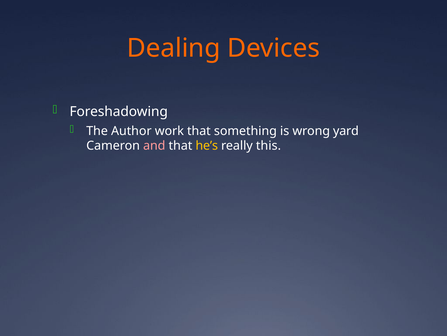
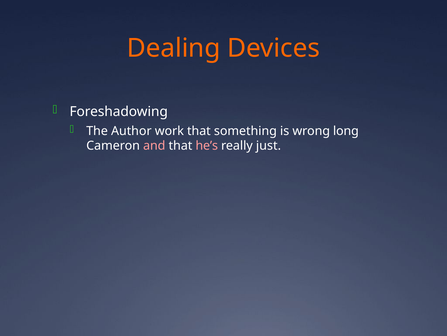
yard: yard -> long
he’s colour: yellow -> pink
this: this -> just
